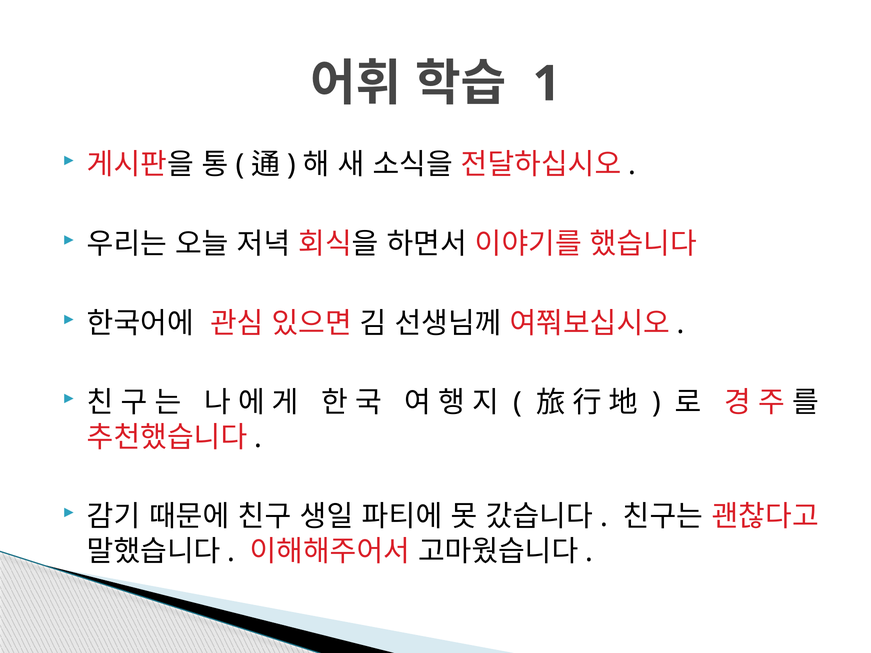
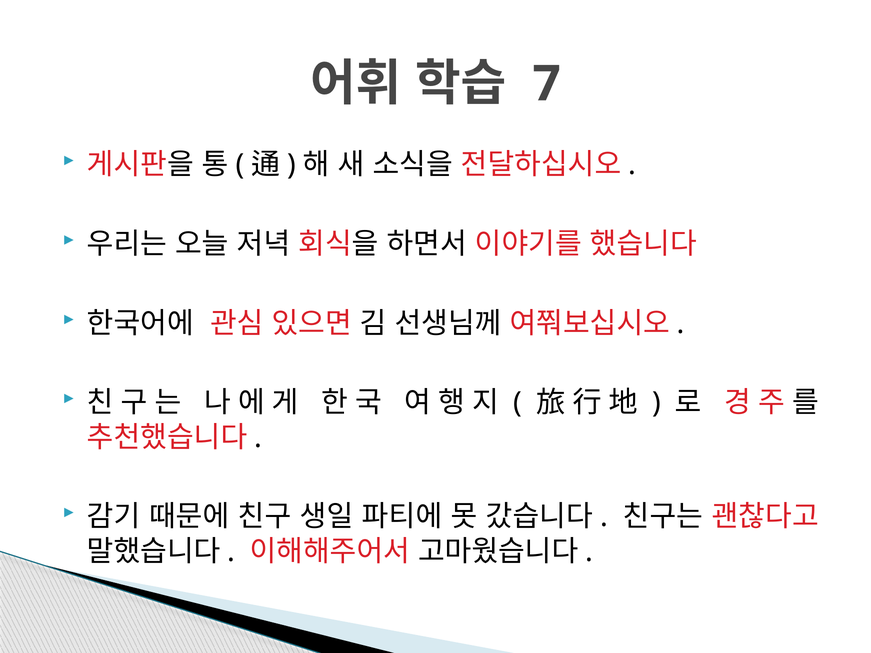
1: 1 -> 7
